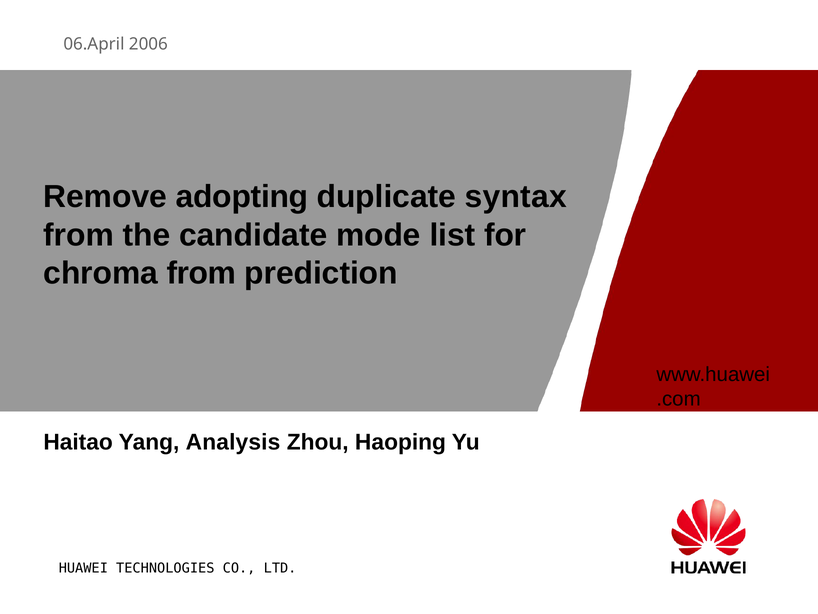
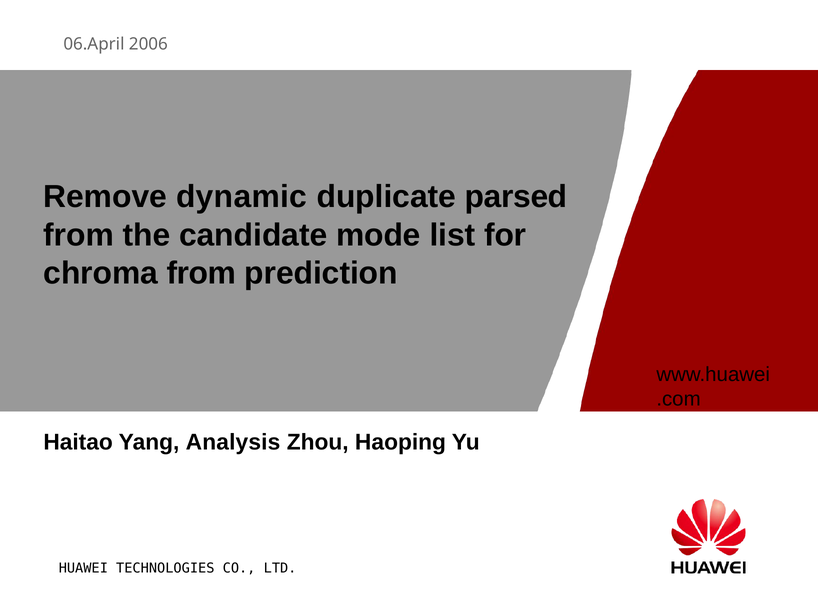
adopting: adopting -> dynamic
syntax: syntax -> parsed
